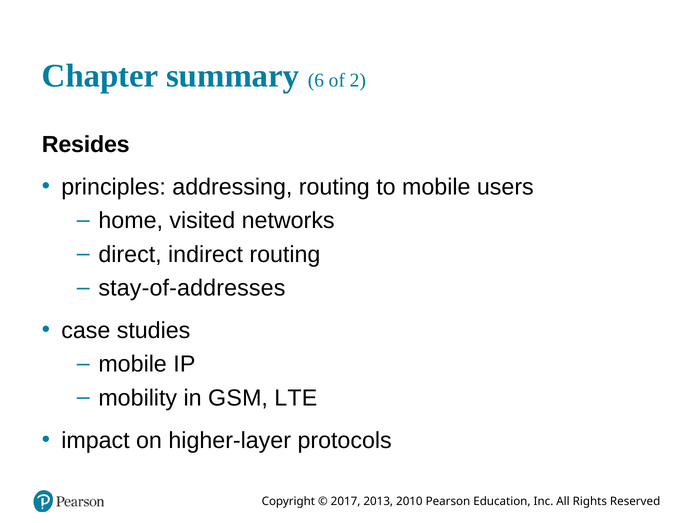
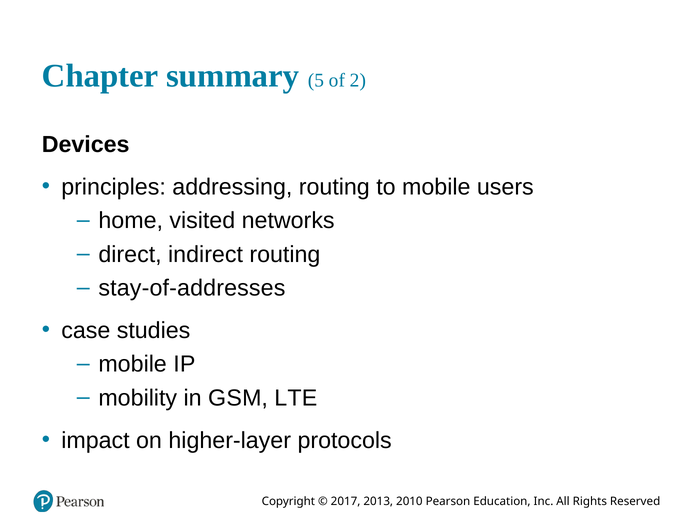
6: 6 -> 5
Resides: Resides -> Devices
